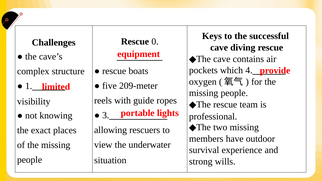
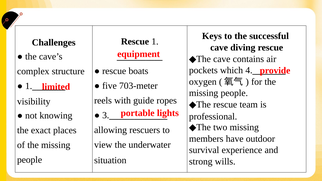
Rescue 0: 0 -> 1
209-meter: 209-meter -> 703-meter
